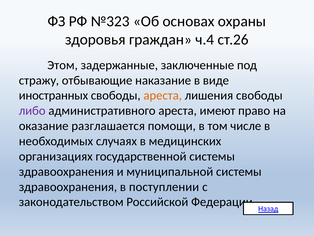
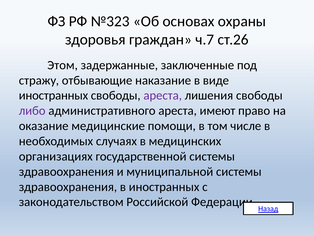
ч.4: ч.4 -> ч.7
ареста at (163, 95) colour: orange -> purple
разглашается: разглашается -> медицинские
в поступлении: поступлении -> иностранных
